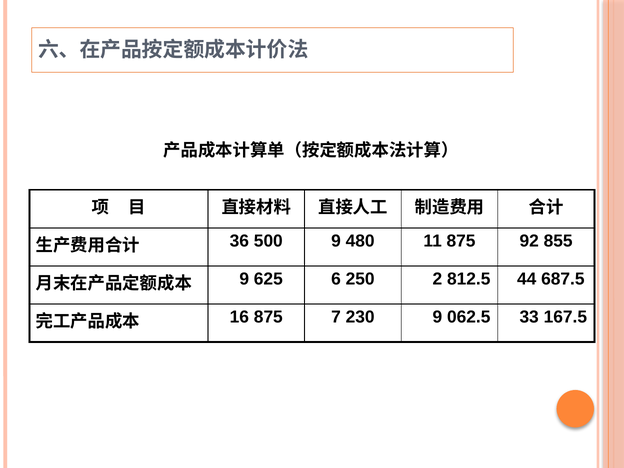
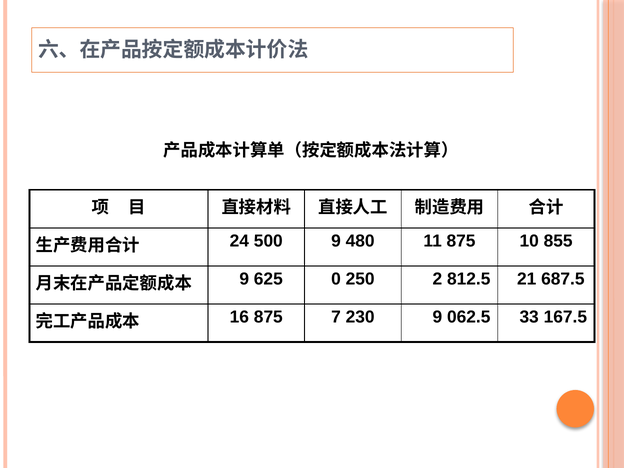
36: 36 -> 24
92: 92 -> 10
6: 6 -> 0
44: 44 -> 21
